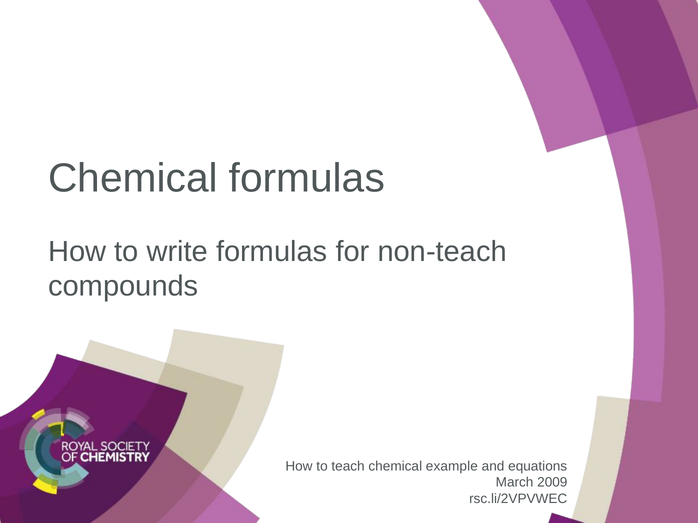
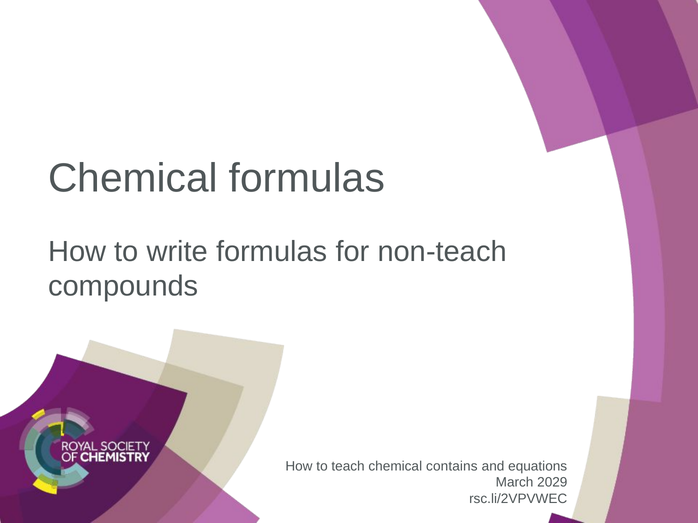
example: example -> contains
2009: 2009 -> 2029
